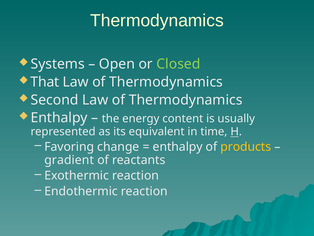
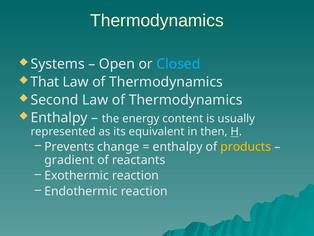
Closed colour: light green -> light blue
time: time -> then
Favoring: Favoring -> Prevents
